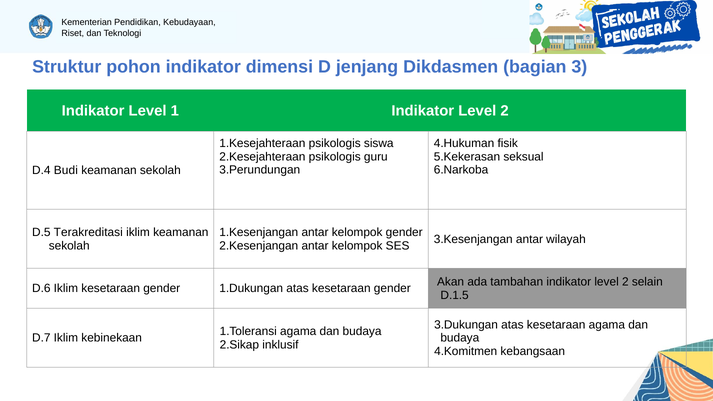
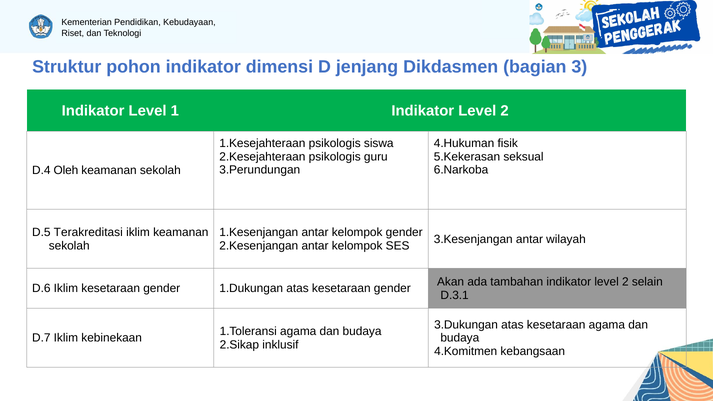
Budi: Budi -> Oleh
D.1.5: D.1.5 -> D.3.1
